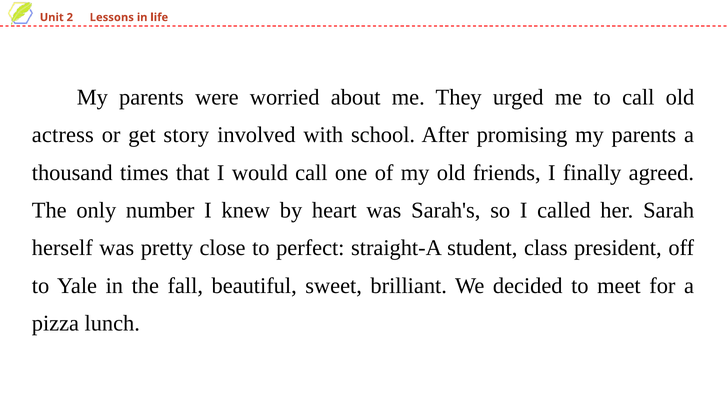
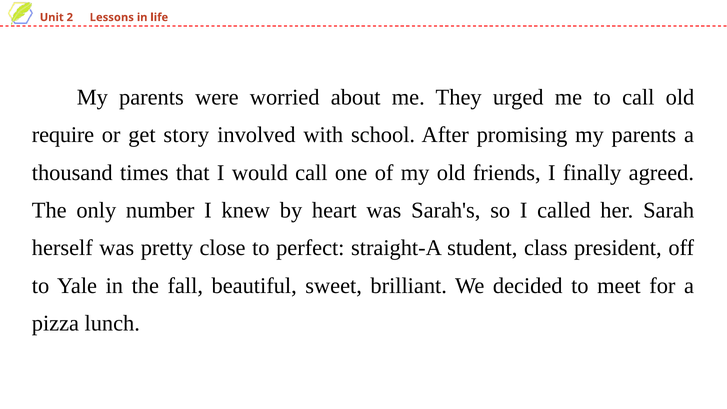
actress: actress -> require
